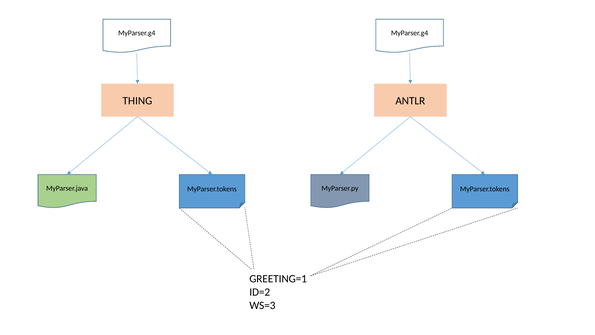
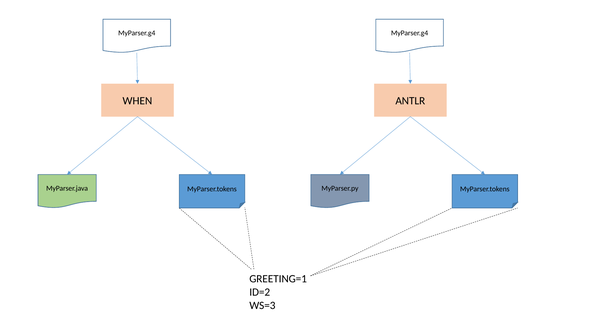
THING: THING -> WHEN
